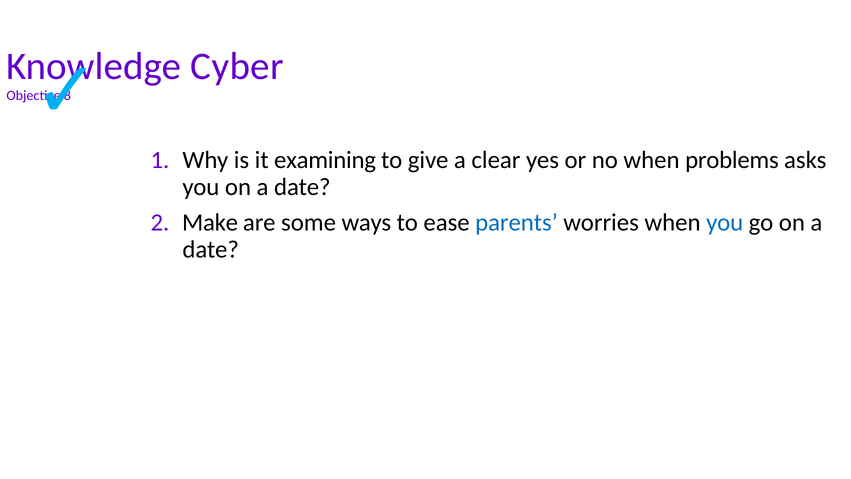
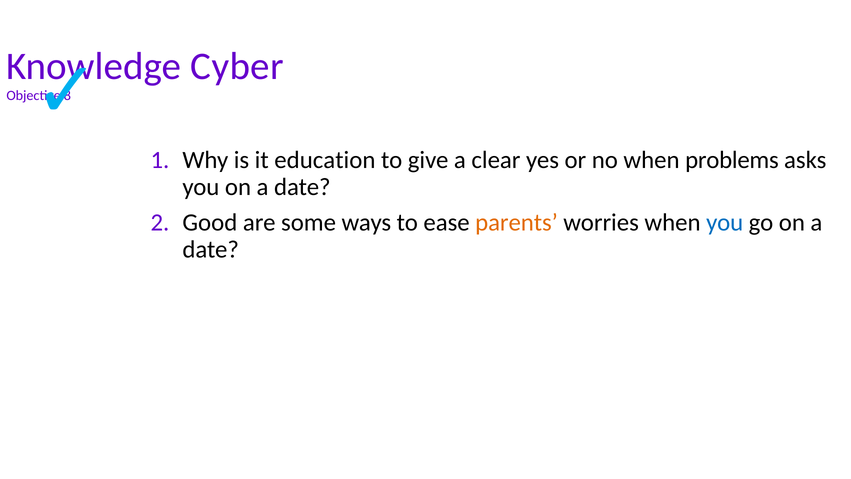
examining: examining -> education
Make: Make -> Good
parents colour: blue -> orange
